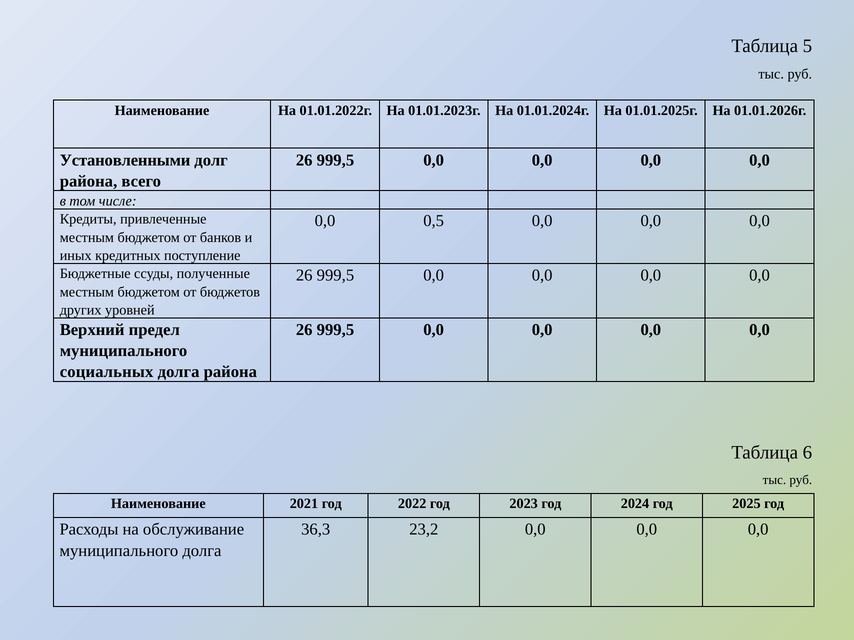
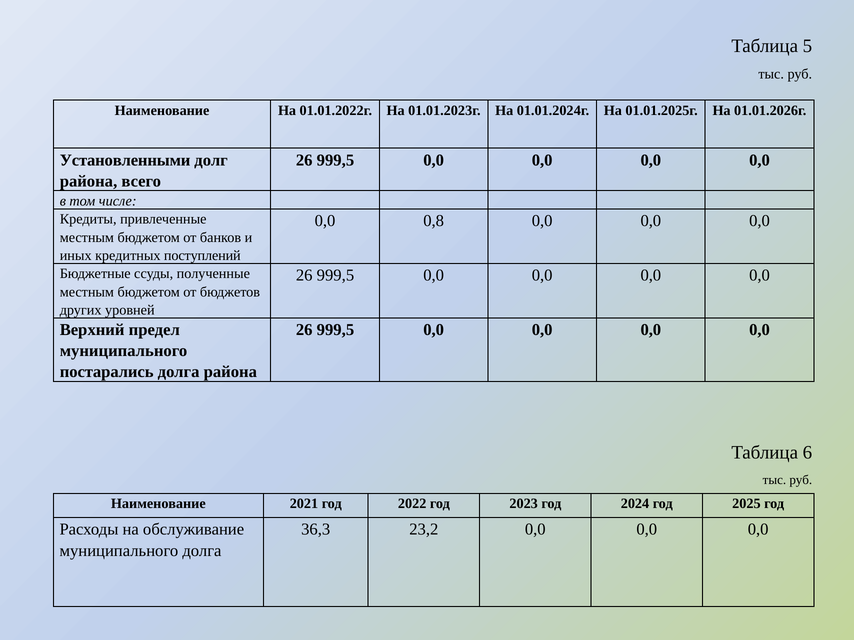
0,5: 0,5 -> 0,8
поступление: поступление -> поступлений
социальных: социальных -> постарались
